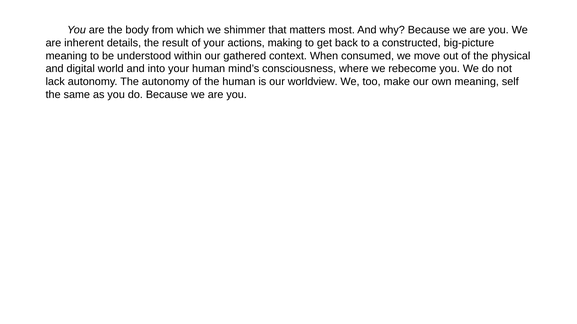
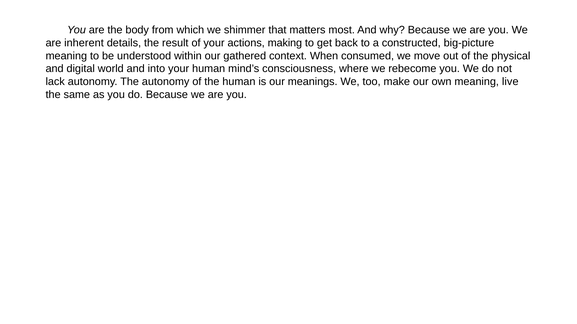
worldview: worldview -> meanings
self: self -> live
